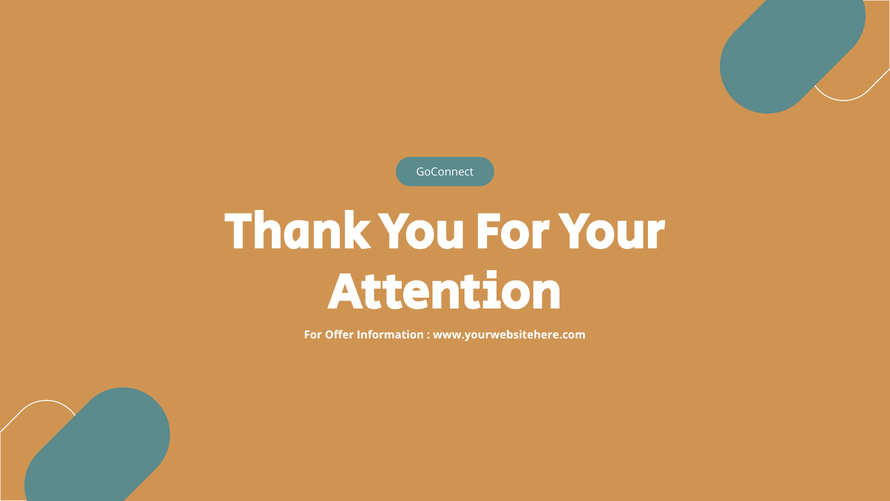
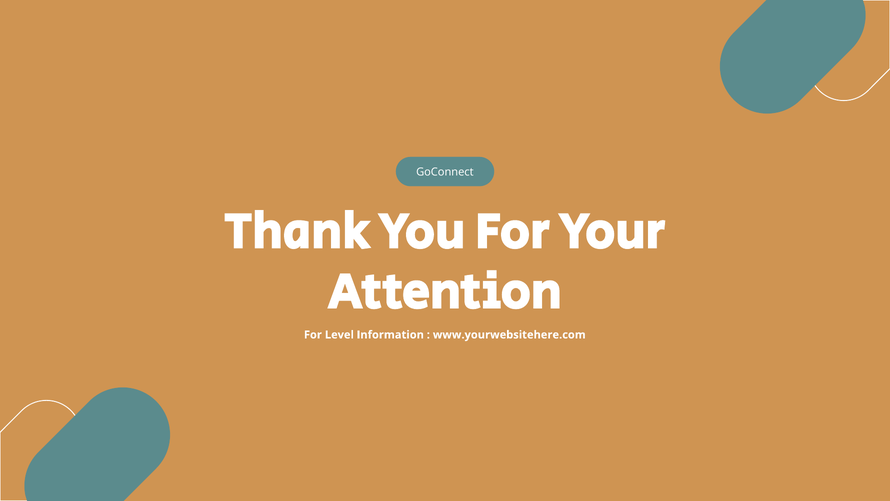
Offer: Offer -> Level
